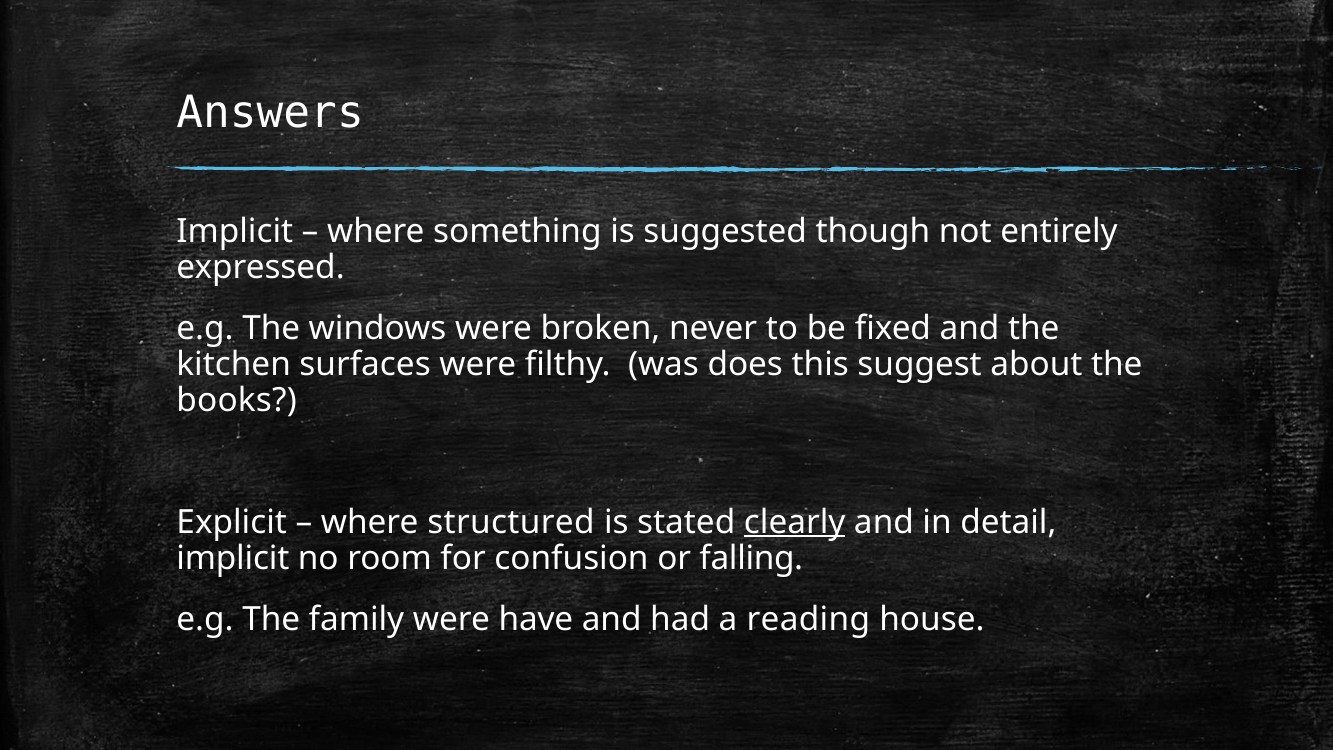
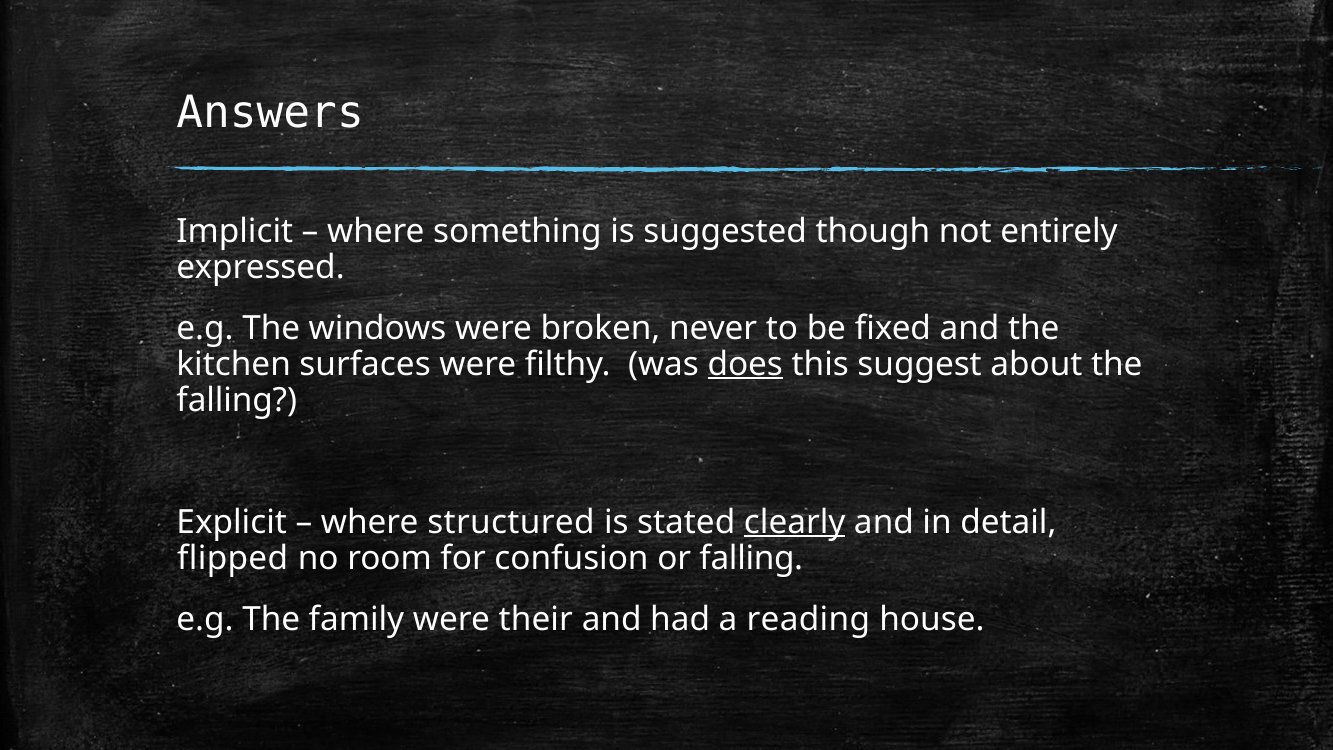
does underline: none -> present
books at (237, 400): books -> falling
implicit at (233, 558): implicit -> flipped
have: have -> their
